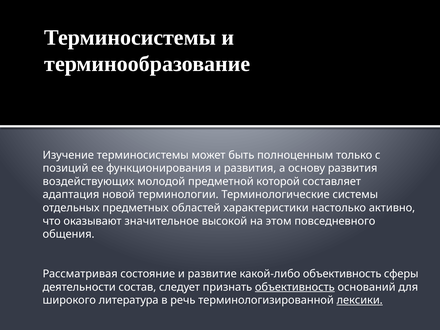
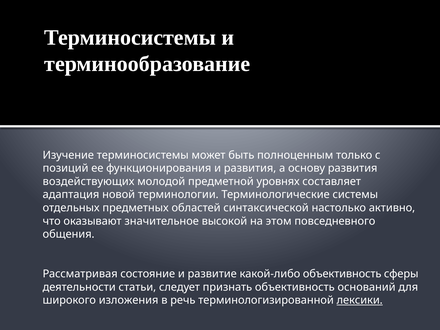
которой: которой -> уровнях
характеристики: характеристики -> синтаксической
состав: состав -> статьи
объективность at (295, 287) underline: present -> none
литература: литература -> изложения
